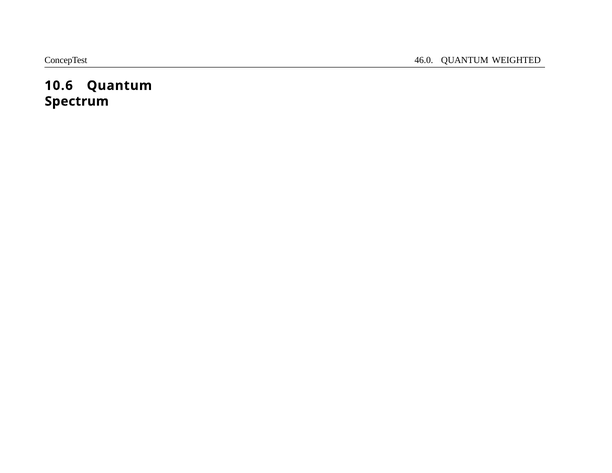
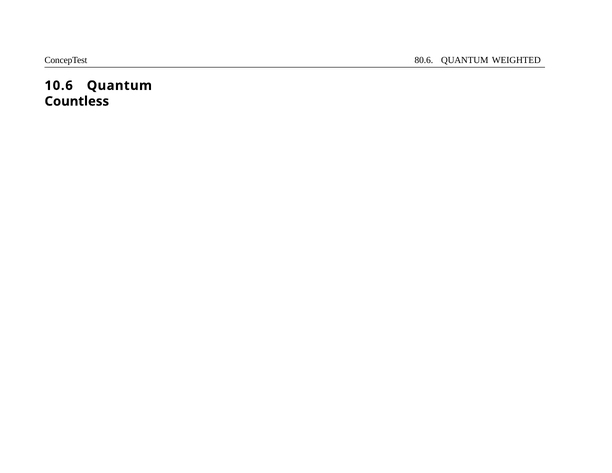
46.0: 46.0 -> 80.6
Spectrum: Spectrum -> Countless
